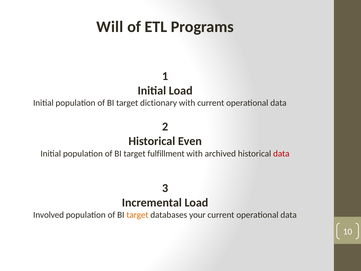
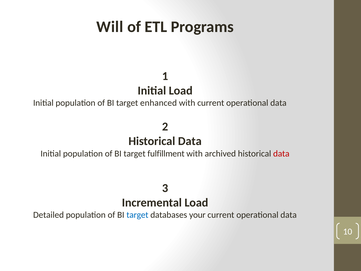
dictionary: dictionary -> enhanced
Even at (190, 141): Even -> Data
Involved: Involved -> Detailed
target at (137, 215) colour: orange -> blue
